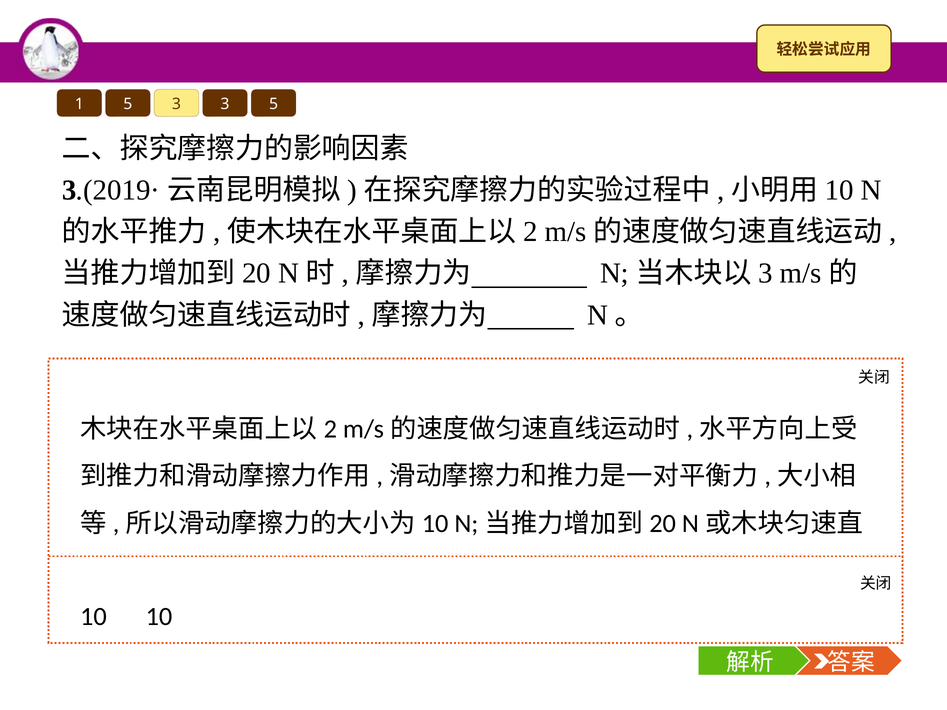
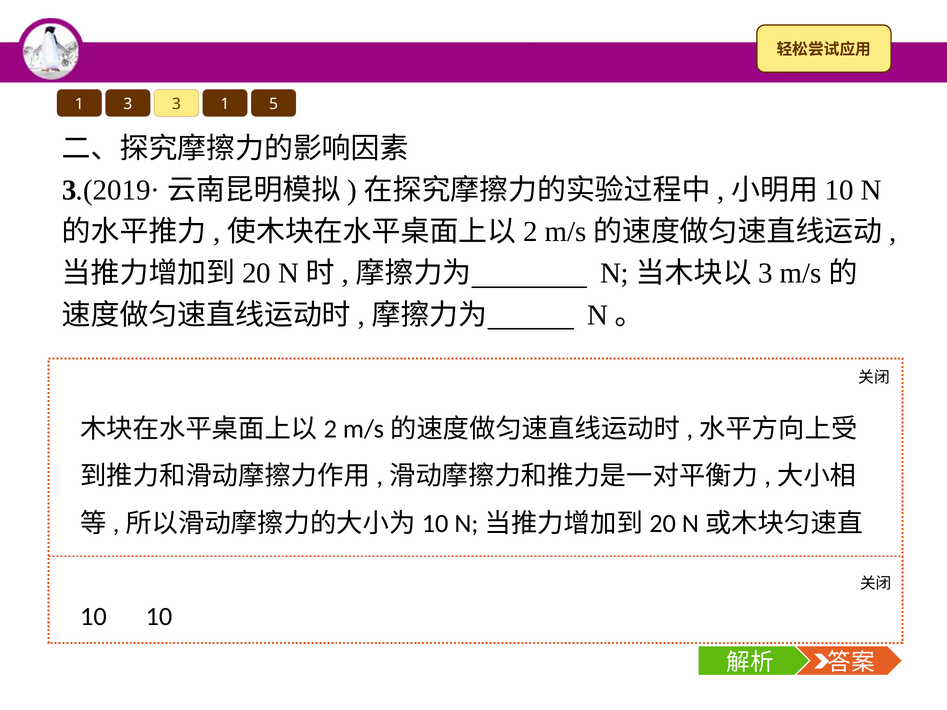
1 5: 5 -> 3
3 3: 3 -> 1
